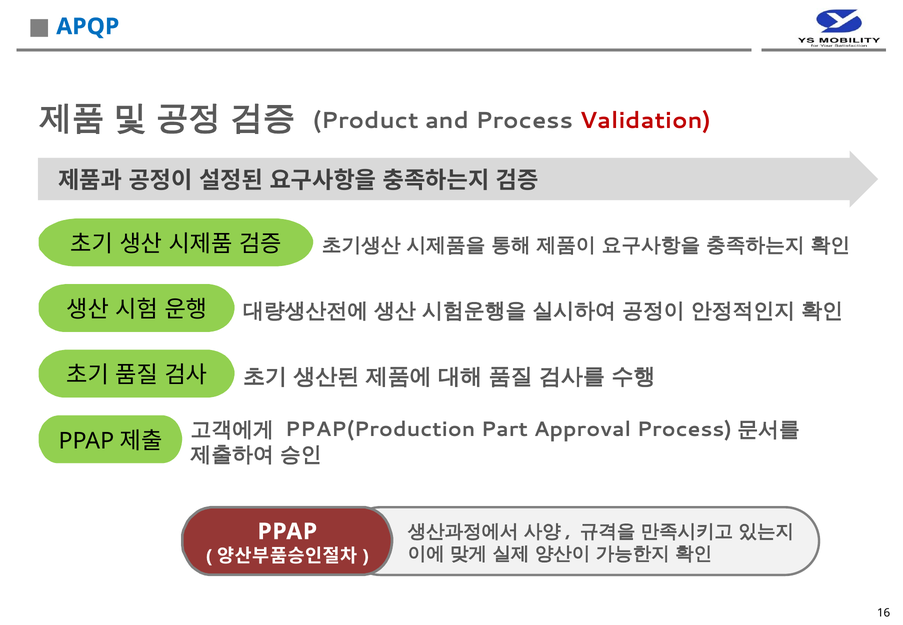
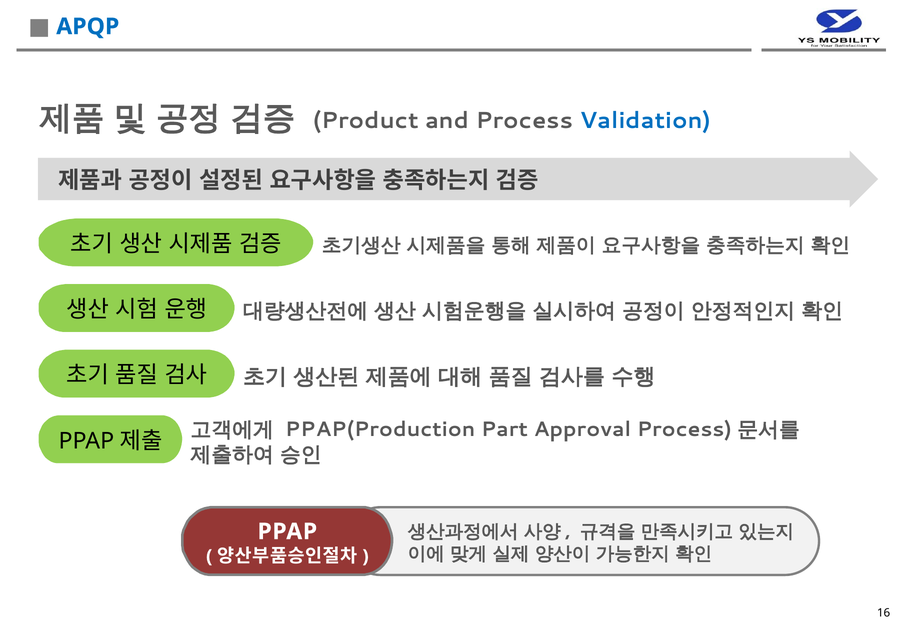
Validation colour: red -> blue
